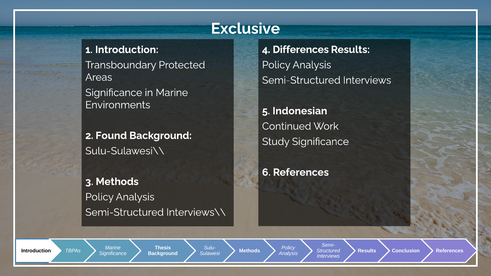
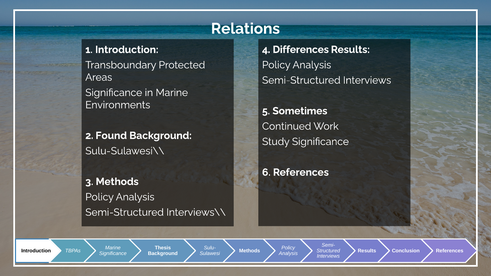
Exclusive: Exclusive -> Relations
Indonesian: Indonesian -> Sometimes
